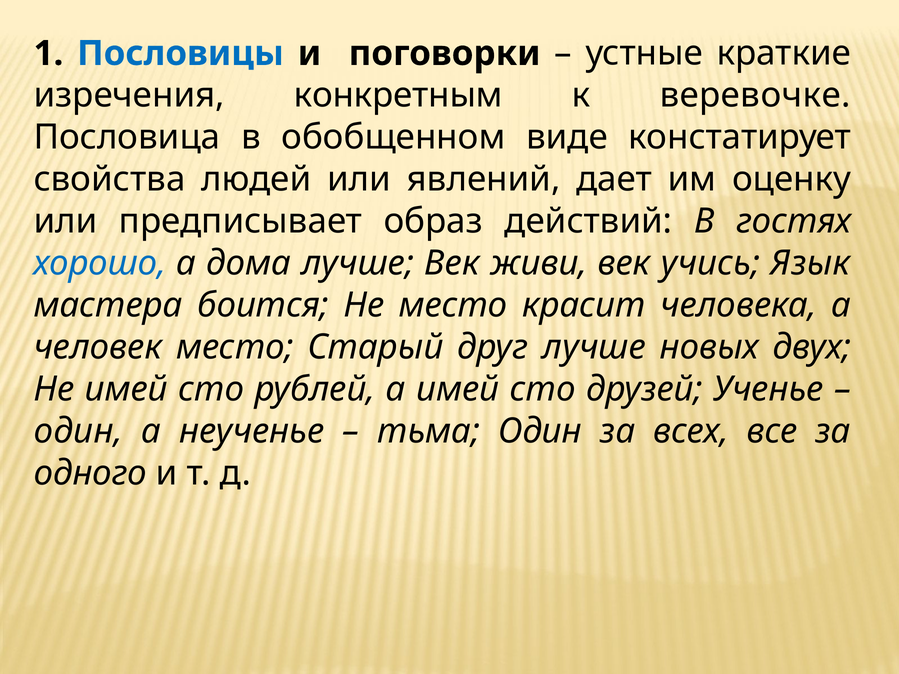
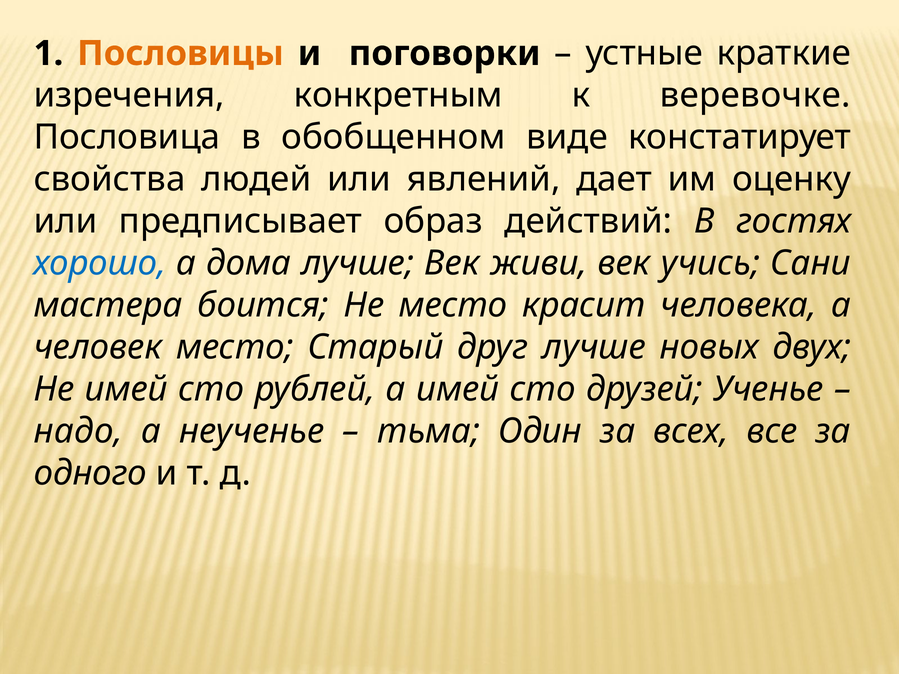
Пословицы colour: blue -> orange
Язык: Язык -> Сани
один at (78, 431): один -> надо
